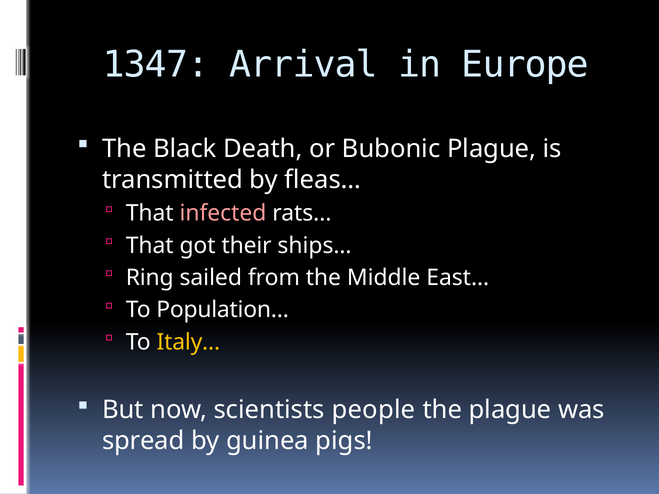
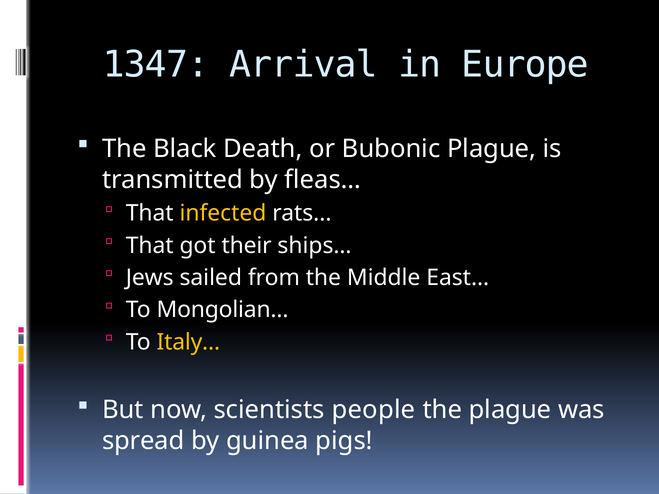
infected colour: pink -> yellow
Ring: Ring -> Jews
Population…: Population… -> Mongolian…
